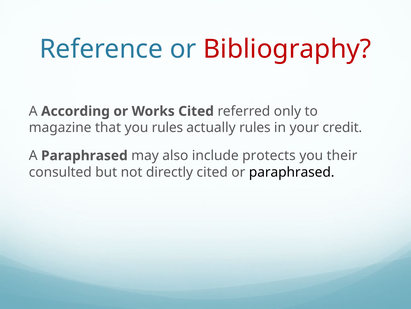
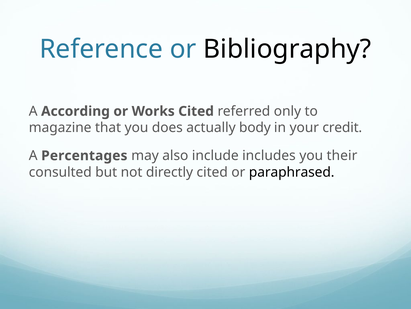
Bibliography colour: red -> black
you rules: rules -> does
actually rules: rules -> body
A Paraphrased: Paraphrased -> Percentages
protects: protects -> includes
